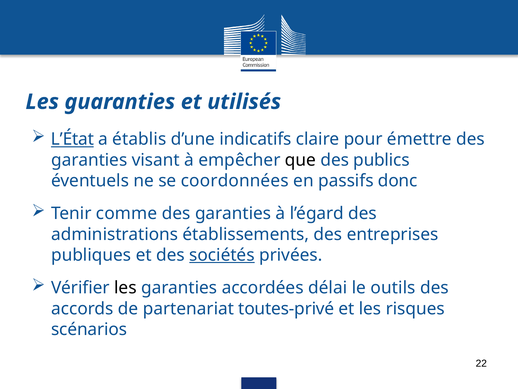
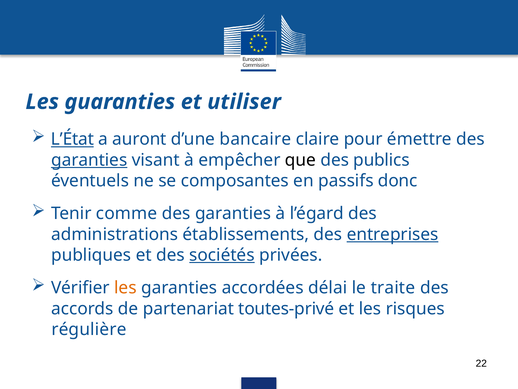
utilisés: utilisés -> utiliser
établis: établis -> auront
indicatifs: indicatifs -> bancaire
garanties at (89, 160) underline: none -> present
coordonnées: coordonnées -> composantes
entreprises underline: none -> present
les at (125, 288) colour: black -> orange
outils: outils -> traite
scénarios: scénarios -> régulière
